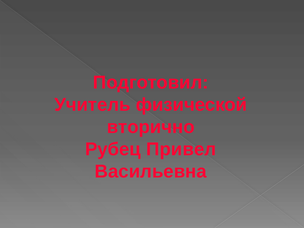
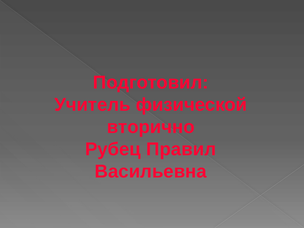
Привел: Привел -> Правил
